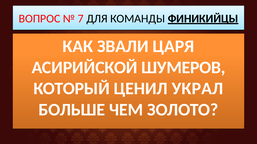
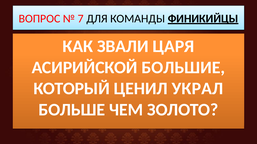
ШУМЕРОВ: ШУМЕРОВ -> БОЛЬШИЕ
